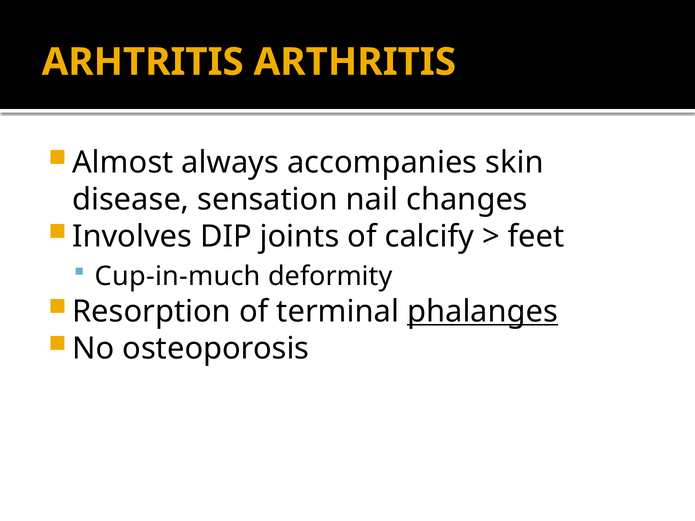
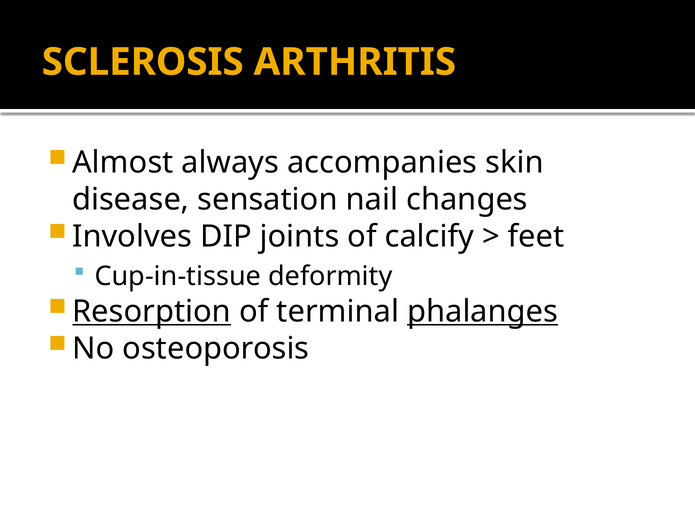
ARHTRITIS: ARHTRITIS -> SCLEROSIS
Cup-in-much: Cup-in-much -> Cup-in-tissue
Resorption underline: none -> present
